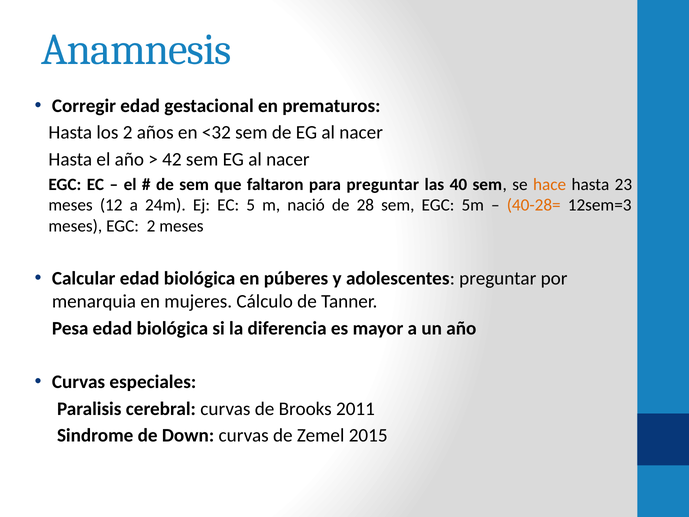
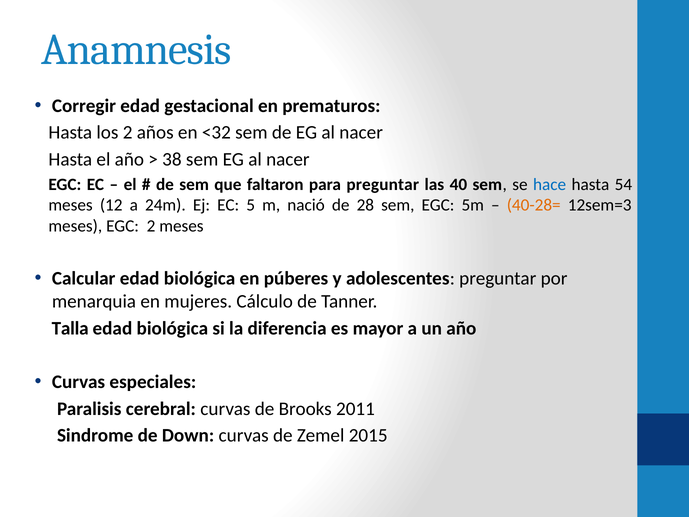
42: 42 -> 38
hace colour: orange -> blue
23: 23 -> 54
Pesa: Pesa -> Talla
